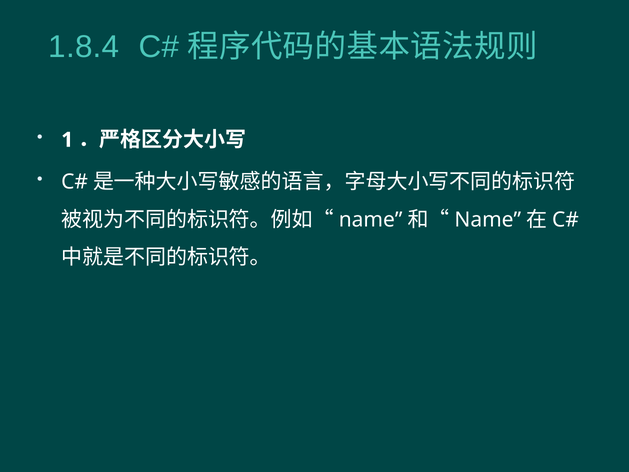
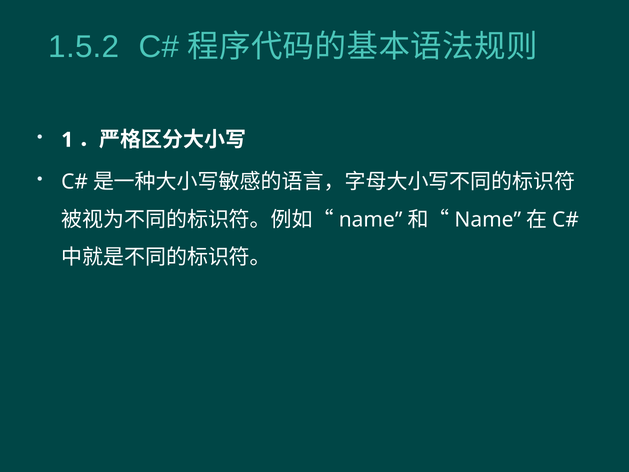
1.8.4: 1.8.4 -> 1.5.2
